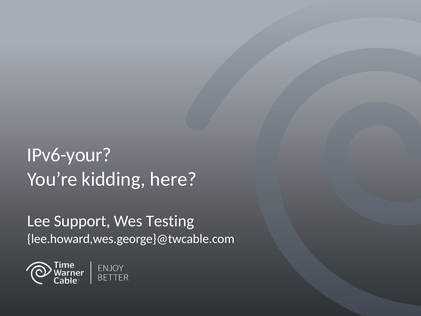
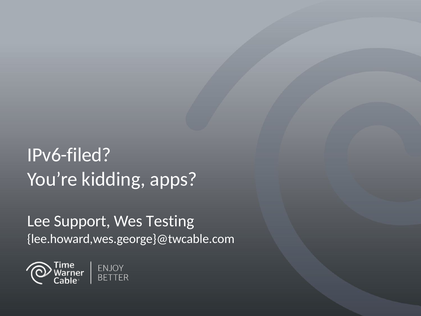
IPv6-your: IPv6-your -> IPv6-filed
here: here -> apps
